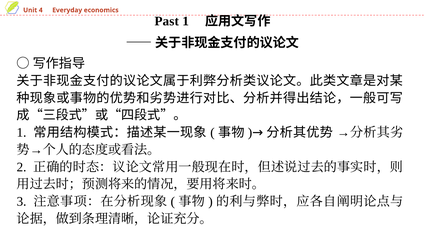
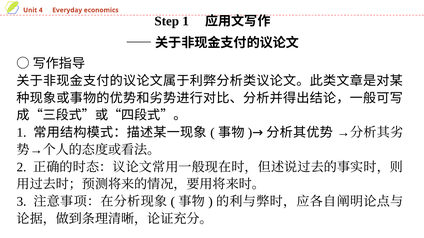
Past: Past -> Step
